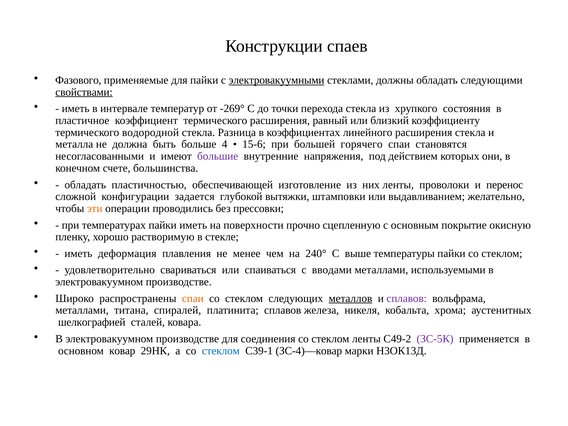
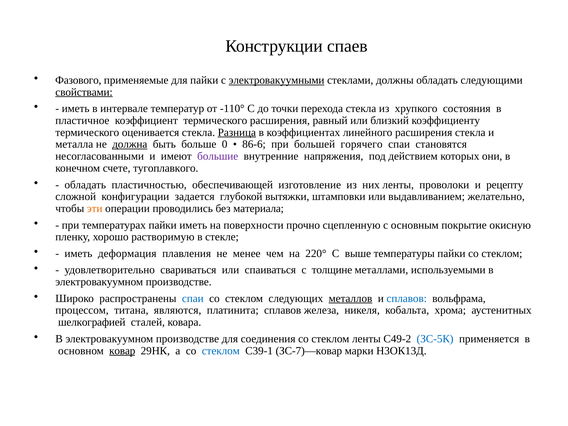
-269°: -269° -> -110°
водородной: водородной -> оценивается
Разница underline: none -> present
должна underline: none -> present
4: 4 -> 0
15-6: 15-6 -> 86-6
большинства: большинства -> тугоплавкого
перенос: перенос -> рецепту
прессовки: прессовки -> материала
240°: 240° -> 220°
вводами: вводами -> толщине
спаи at (193, 298) colour: orange -> blue
сплавов at (407, 298) colour: purple -> blue
металлами at (82, 310): металлами -> процессом
спиралей: спиралей -> являются
ЗС-5К colour: purple -> blue
ковар underline: none -> present
ЗС-4)—ковар: ЗС-4)—ковар -> ЗС-7)—ковар
